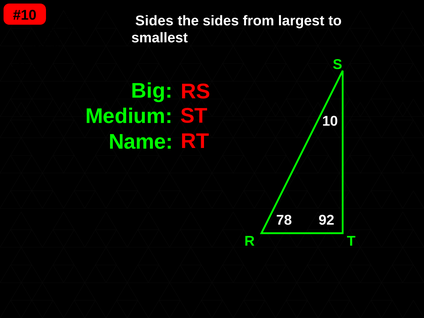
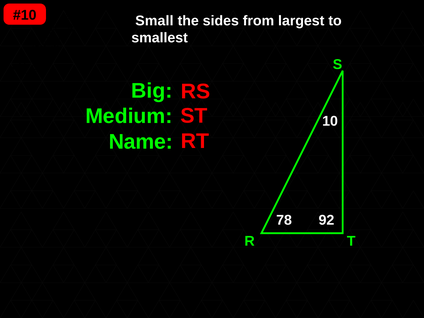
Sides at (154, 21): Sides -> Small
